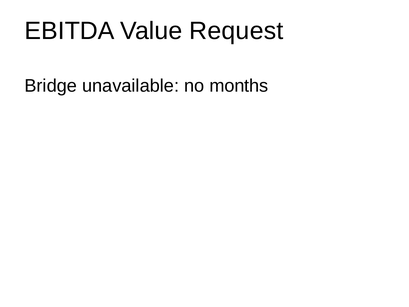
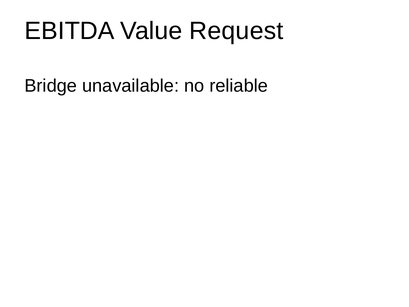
months: months -> reliable
